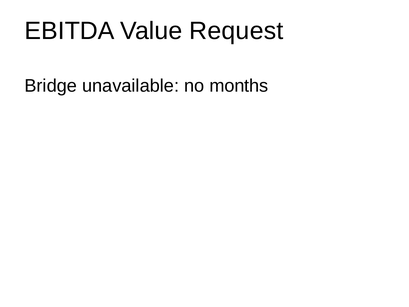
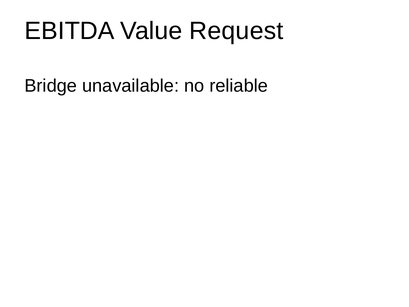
months: months -> reliable
